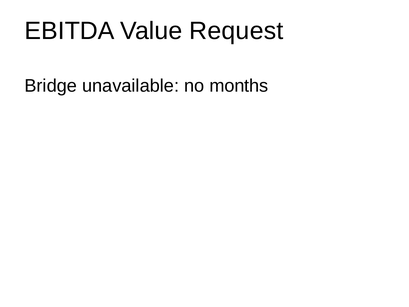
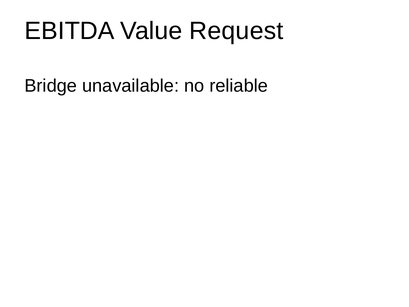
months: months -> reliable
